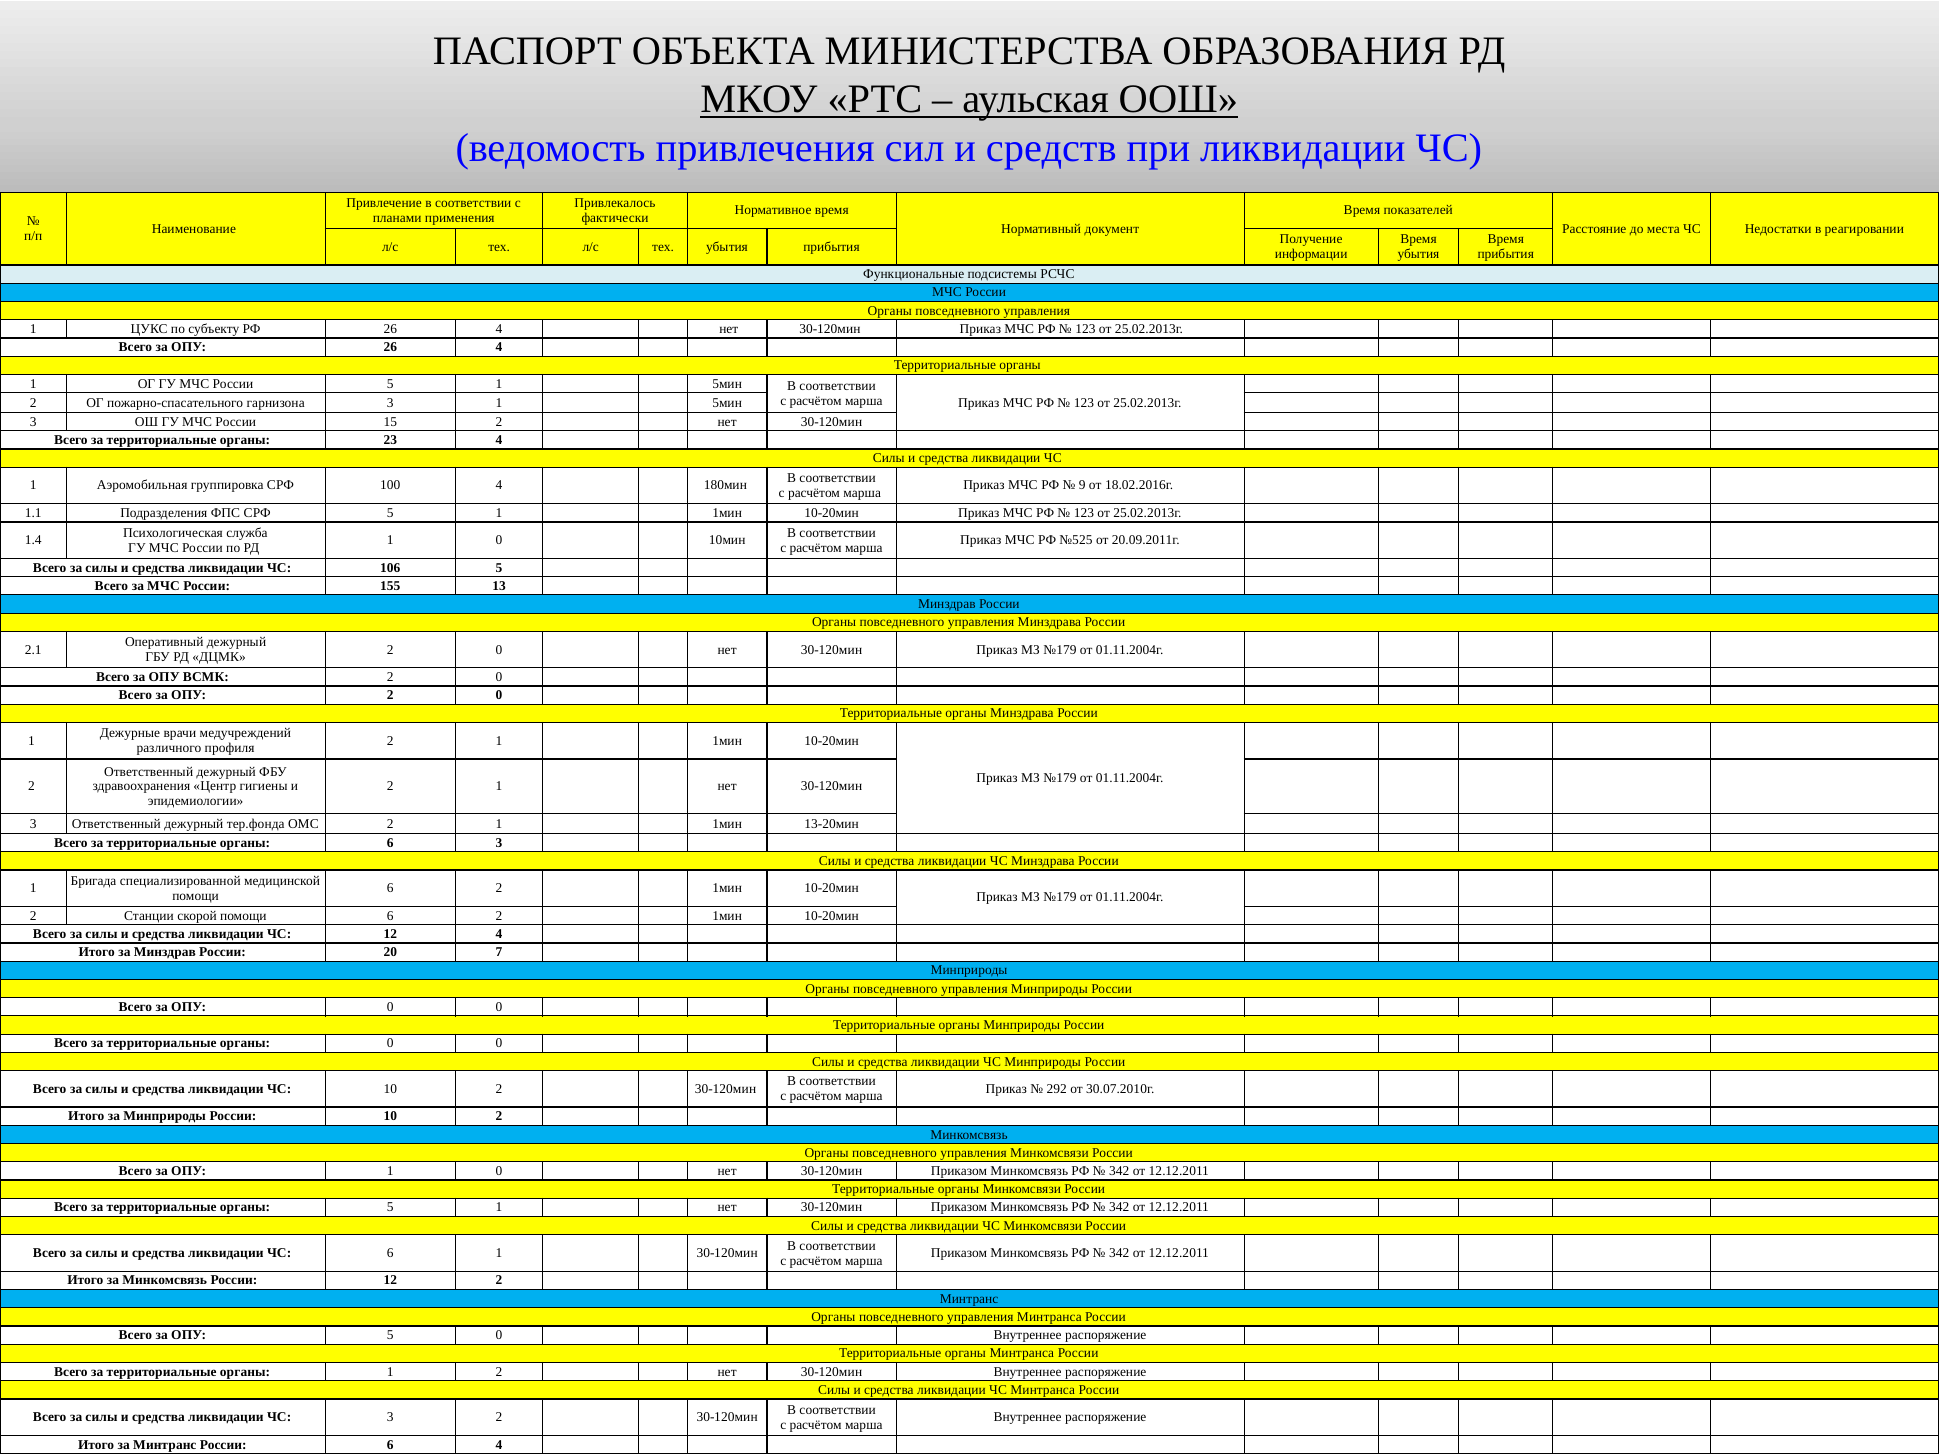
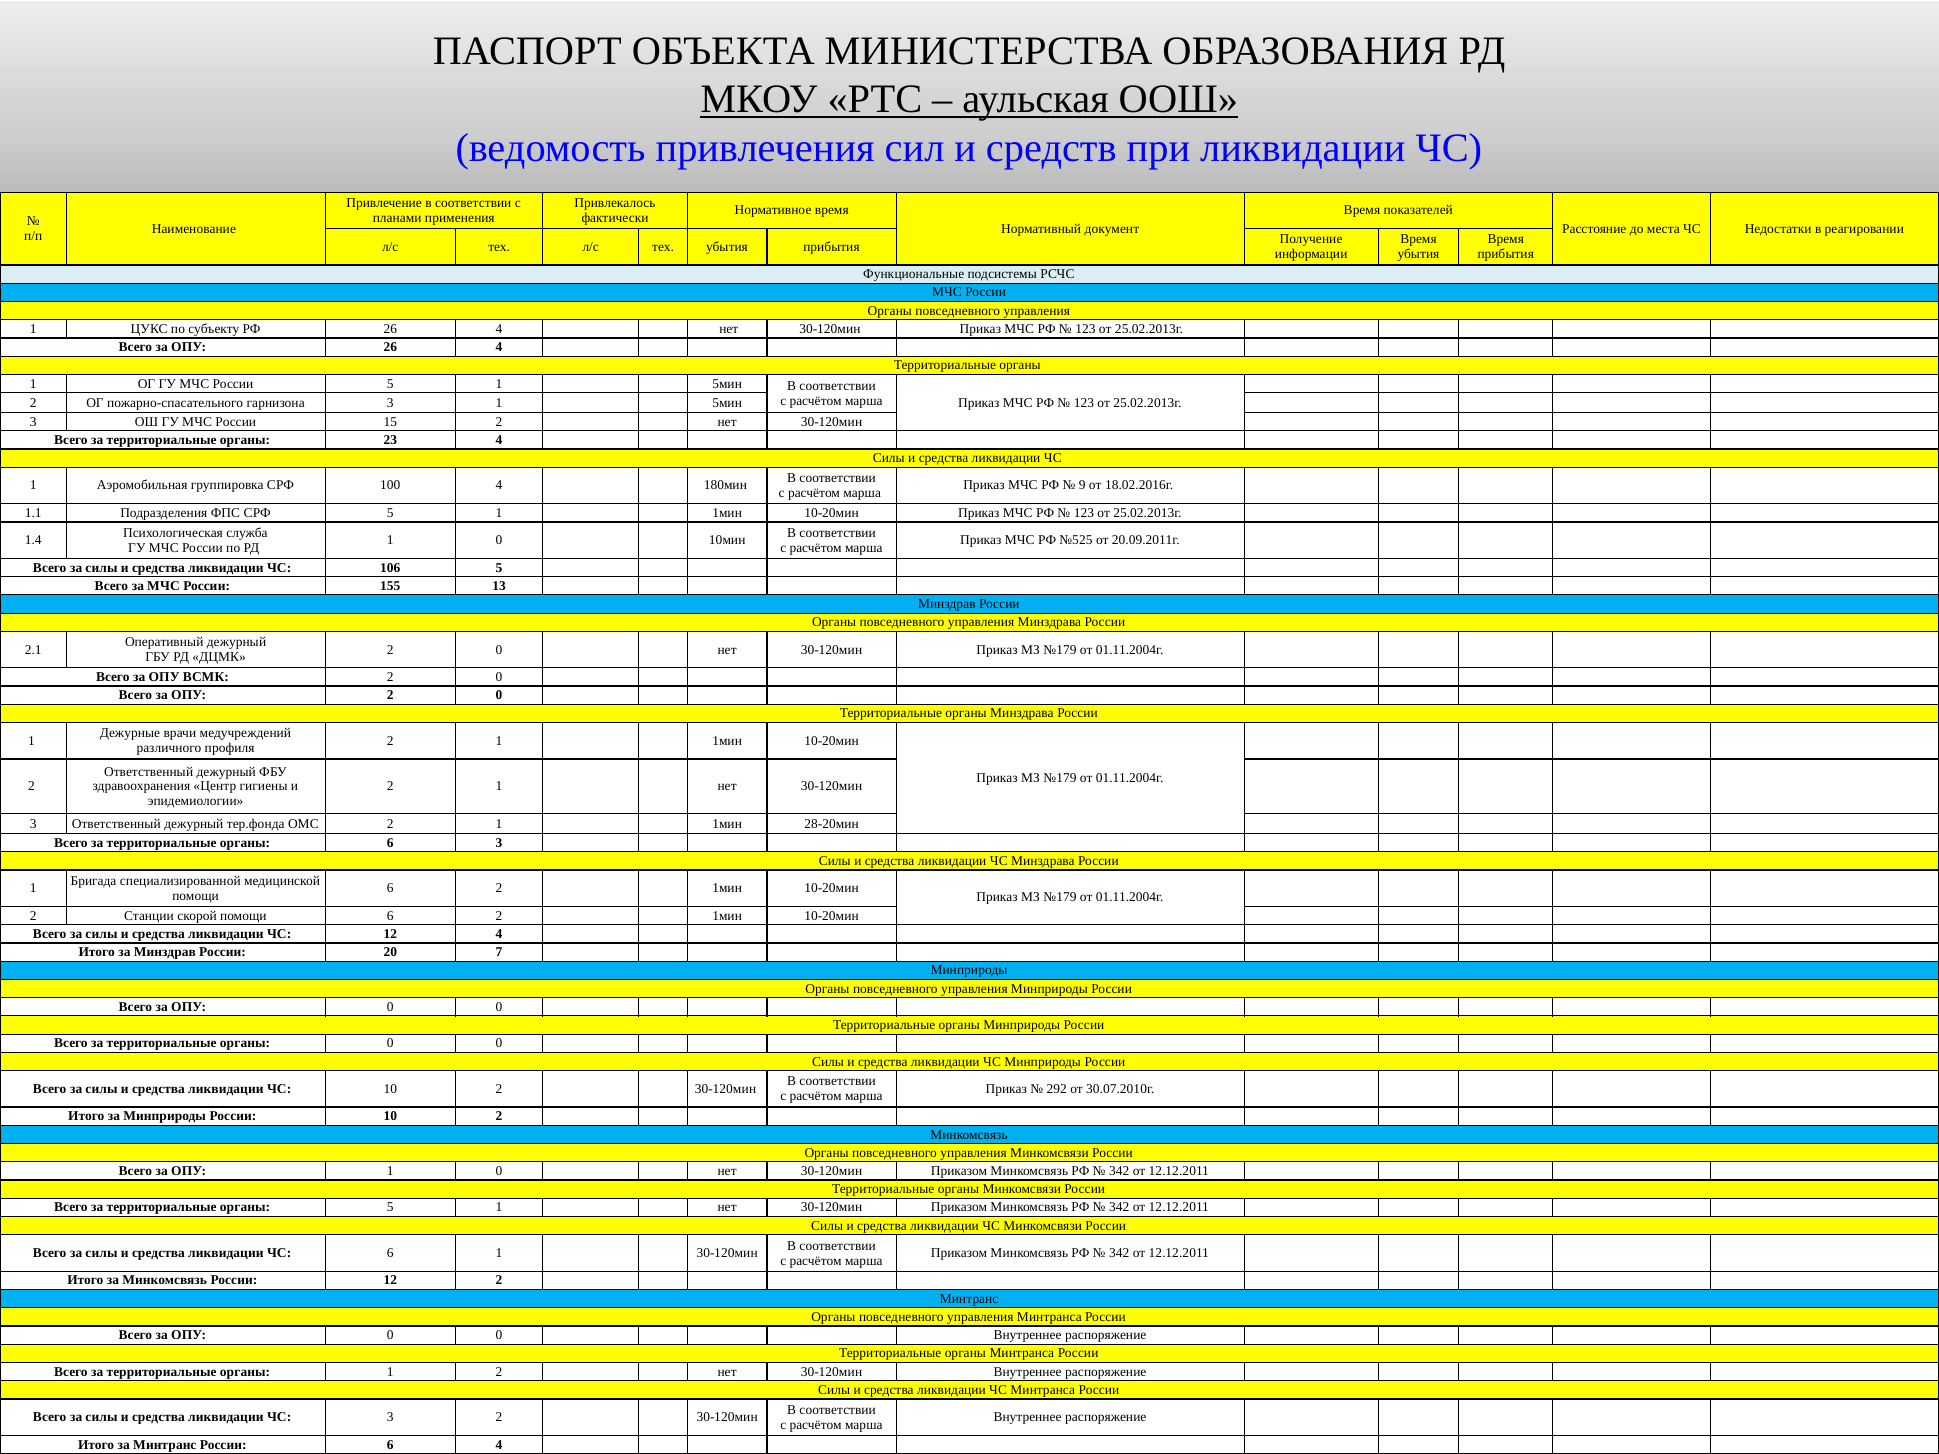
13-20мин: 13-20мин -> 28-20мин
5 at (390, 1335): 5 -> 0
